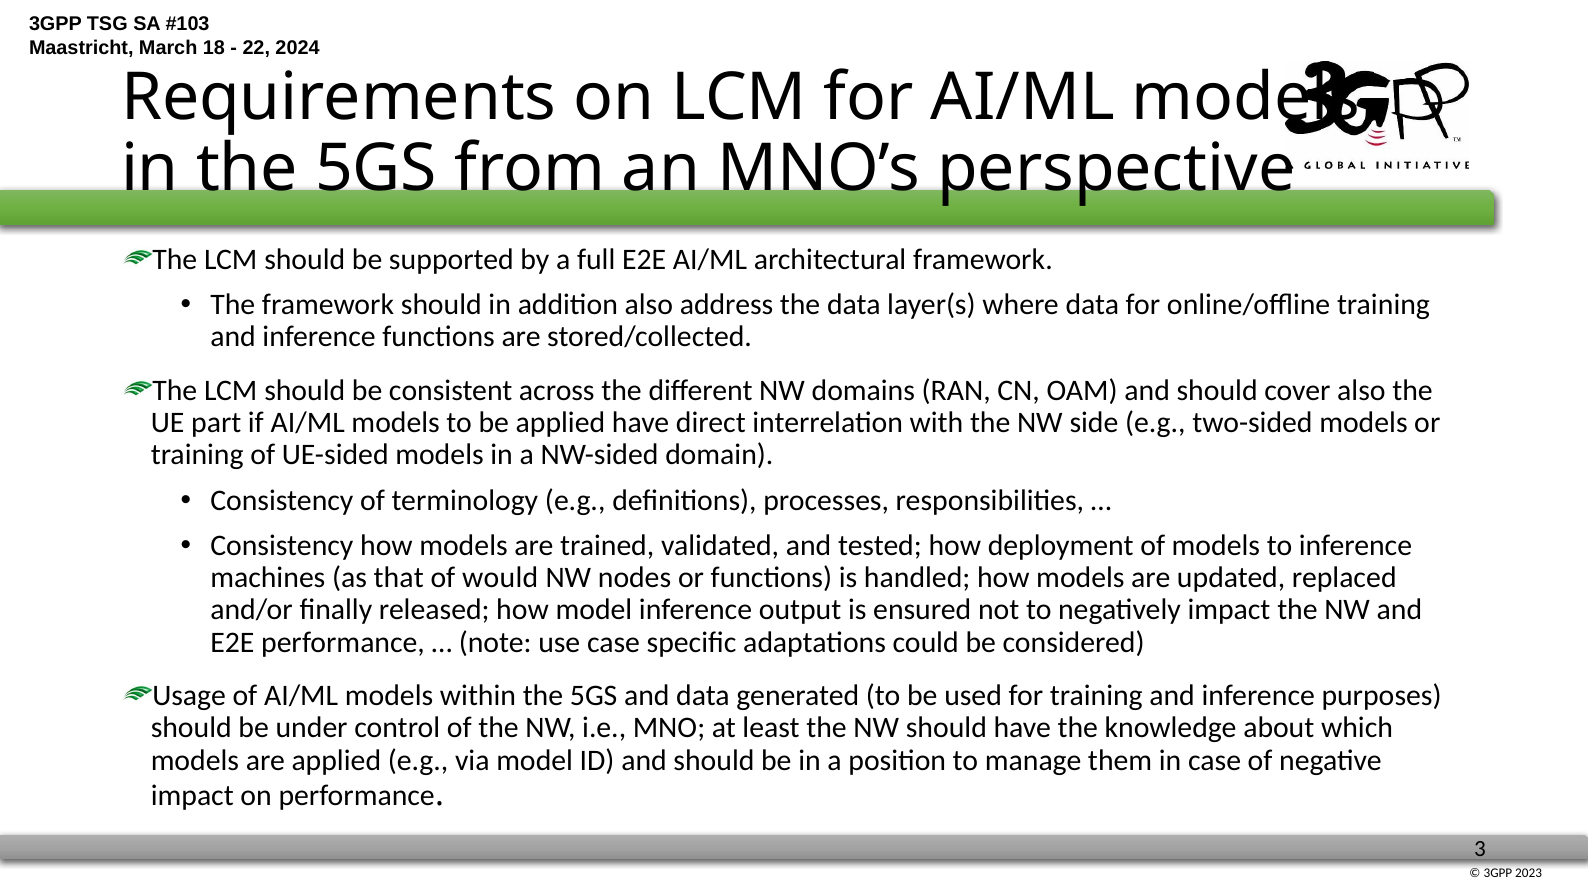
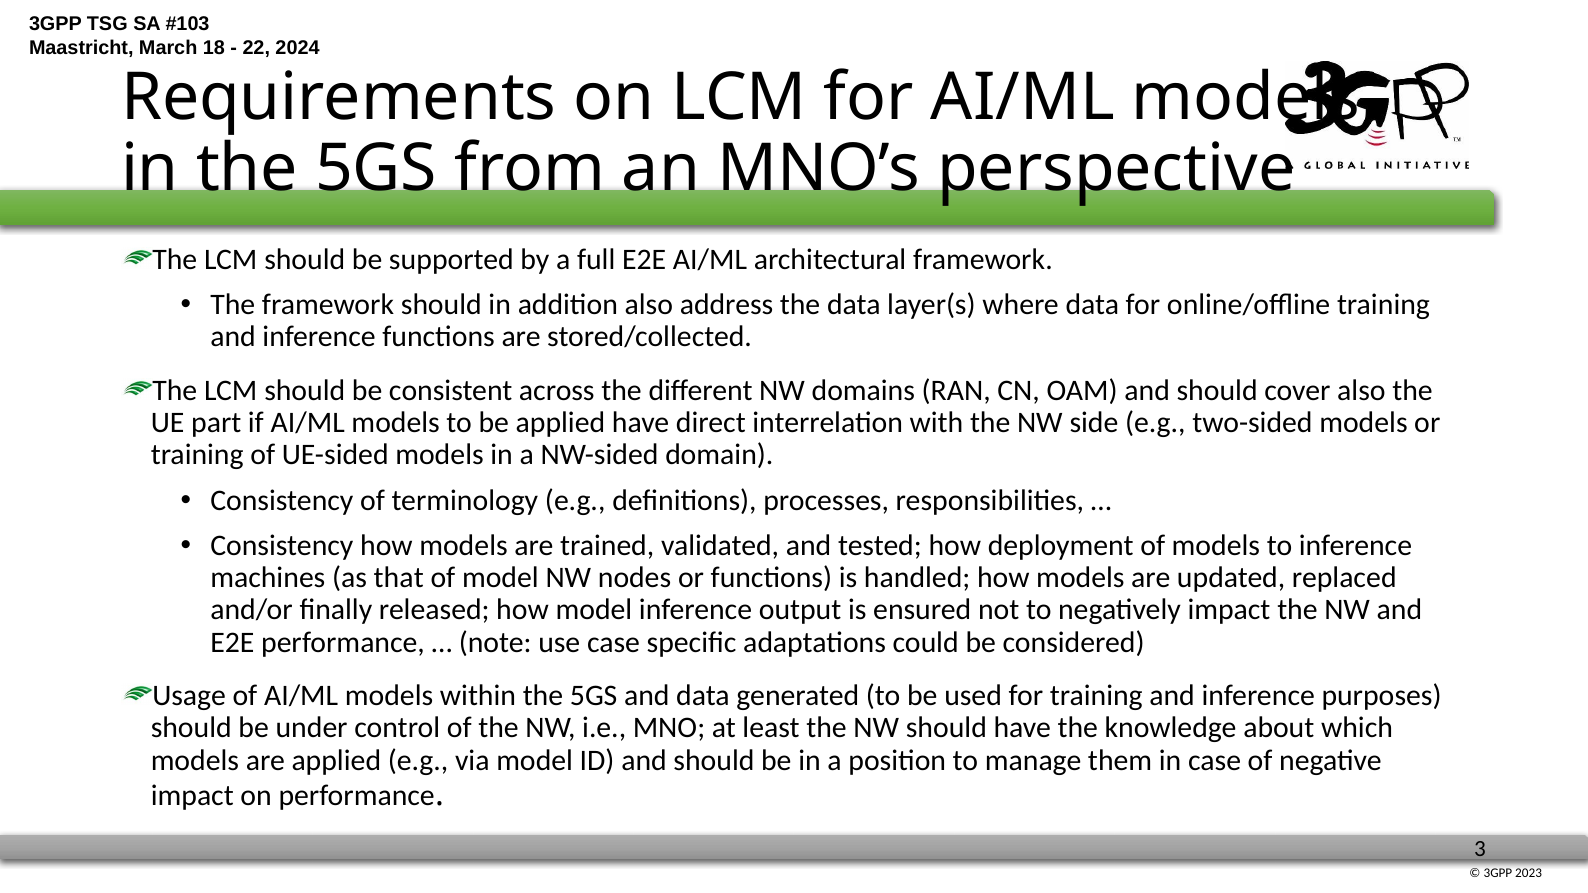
of would: would -> model
